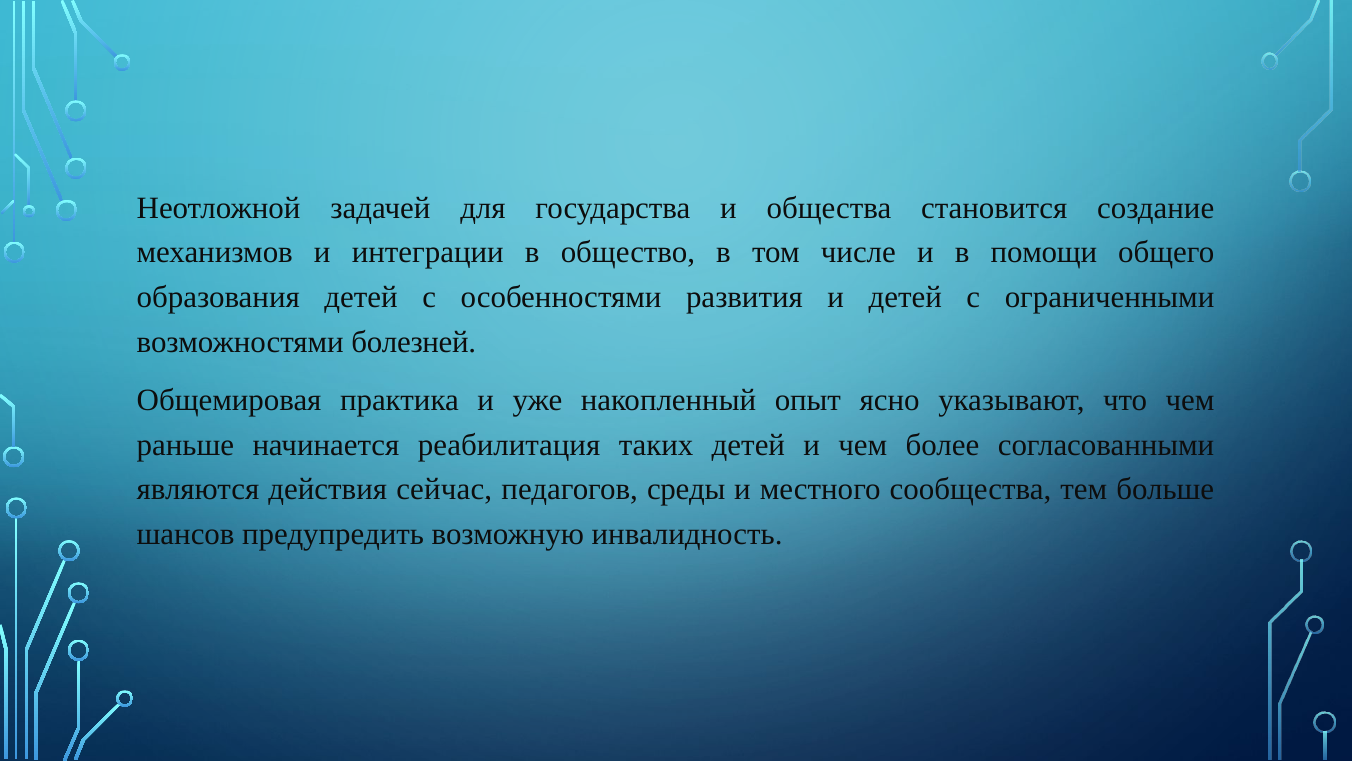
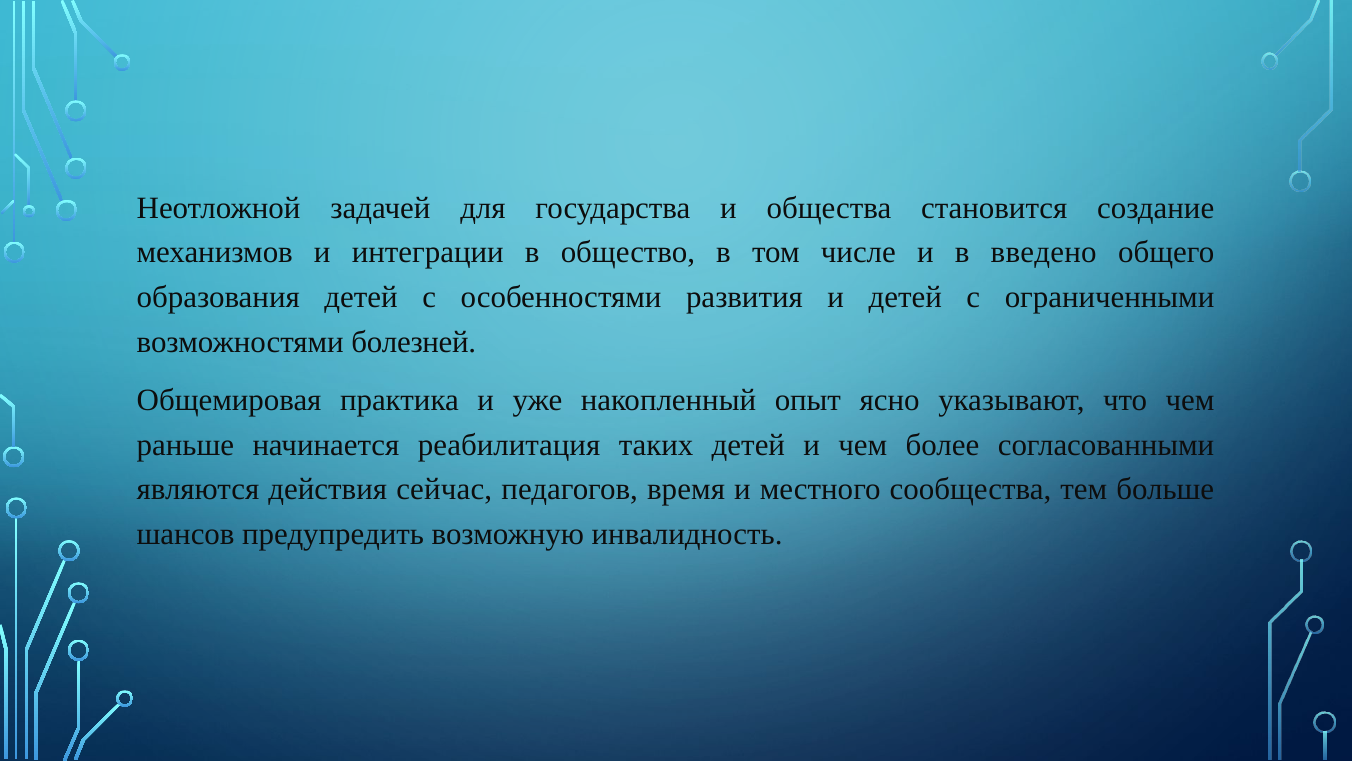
помощи: помощи -> введено
среды: среды -> время
